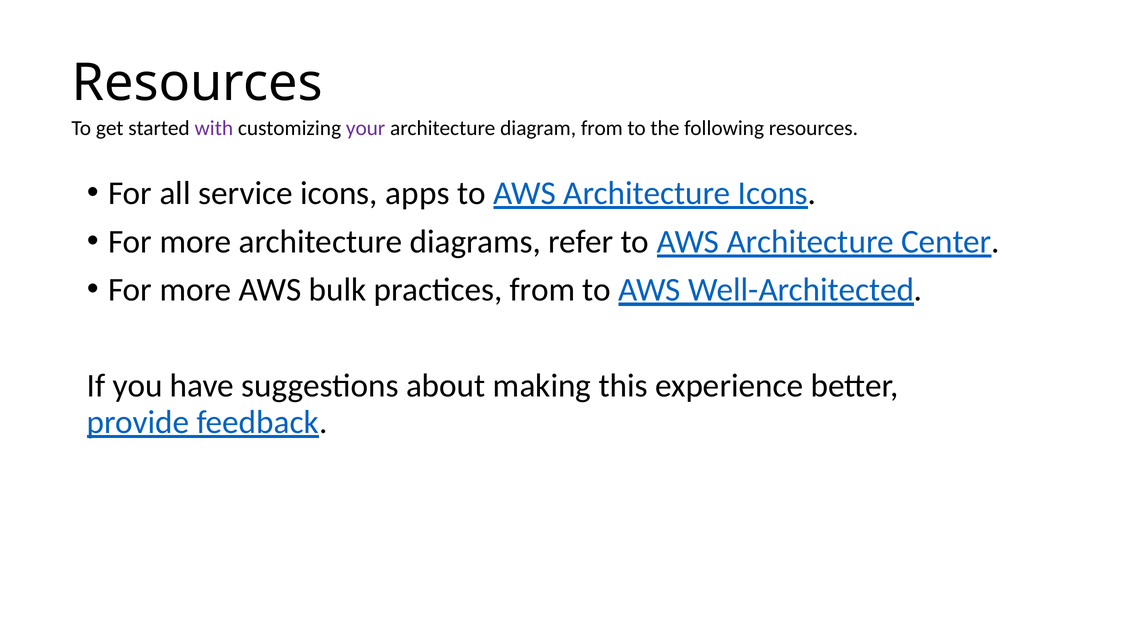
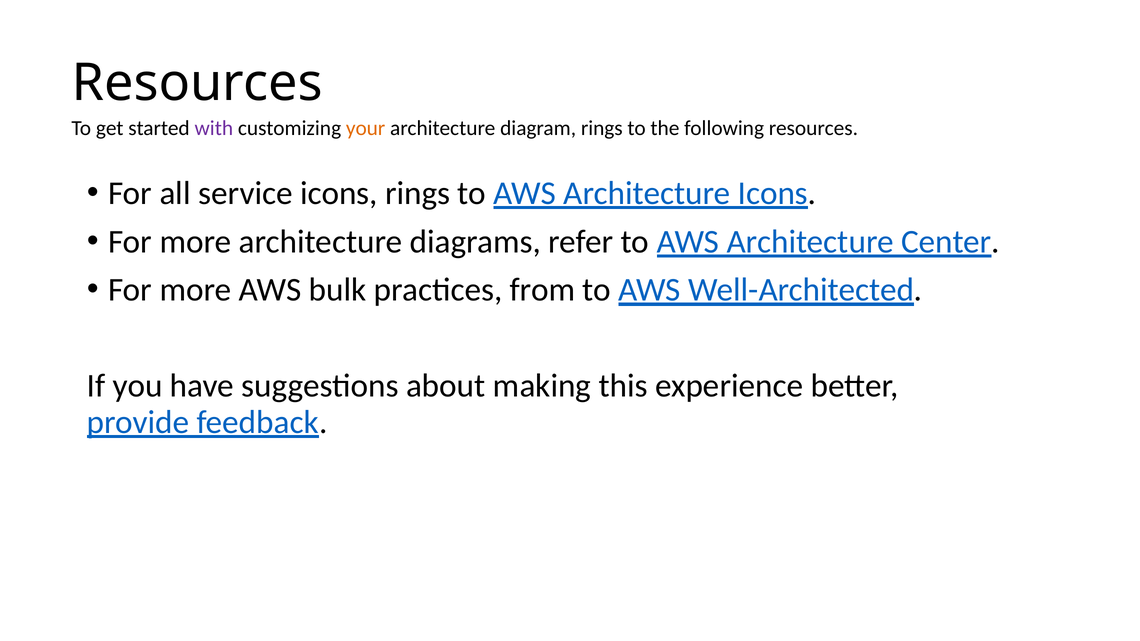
your colour: purple -> orange
diagram from: from -> rings
icons apps: apps -> rings
